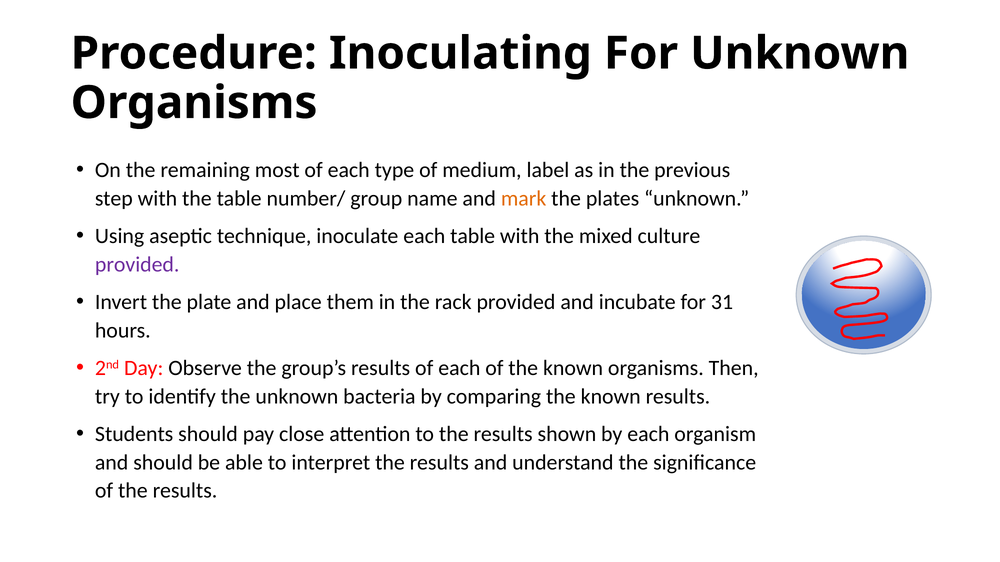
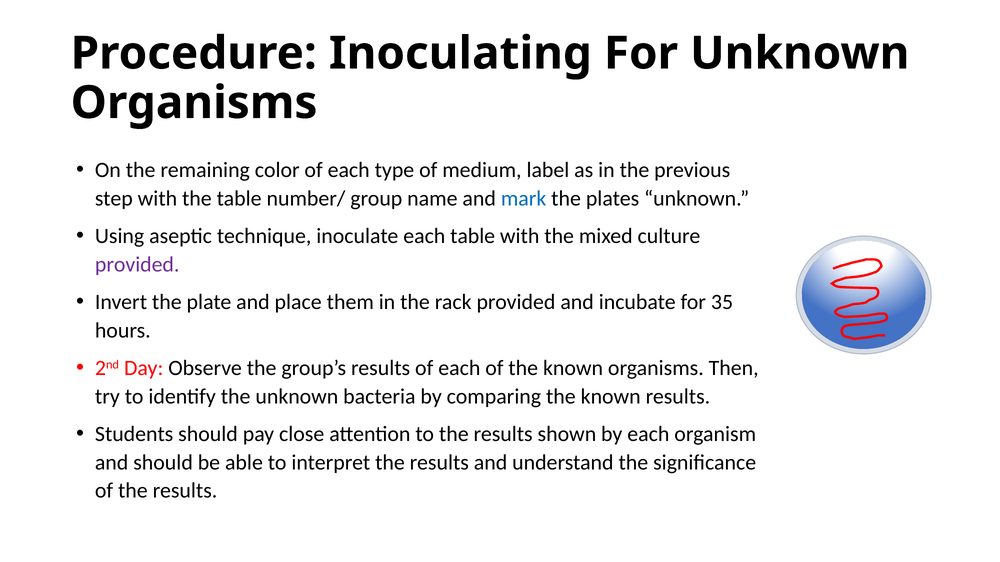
most: most -> color
mark colour: orange -> blue
31: 31 -> 35
